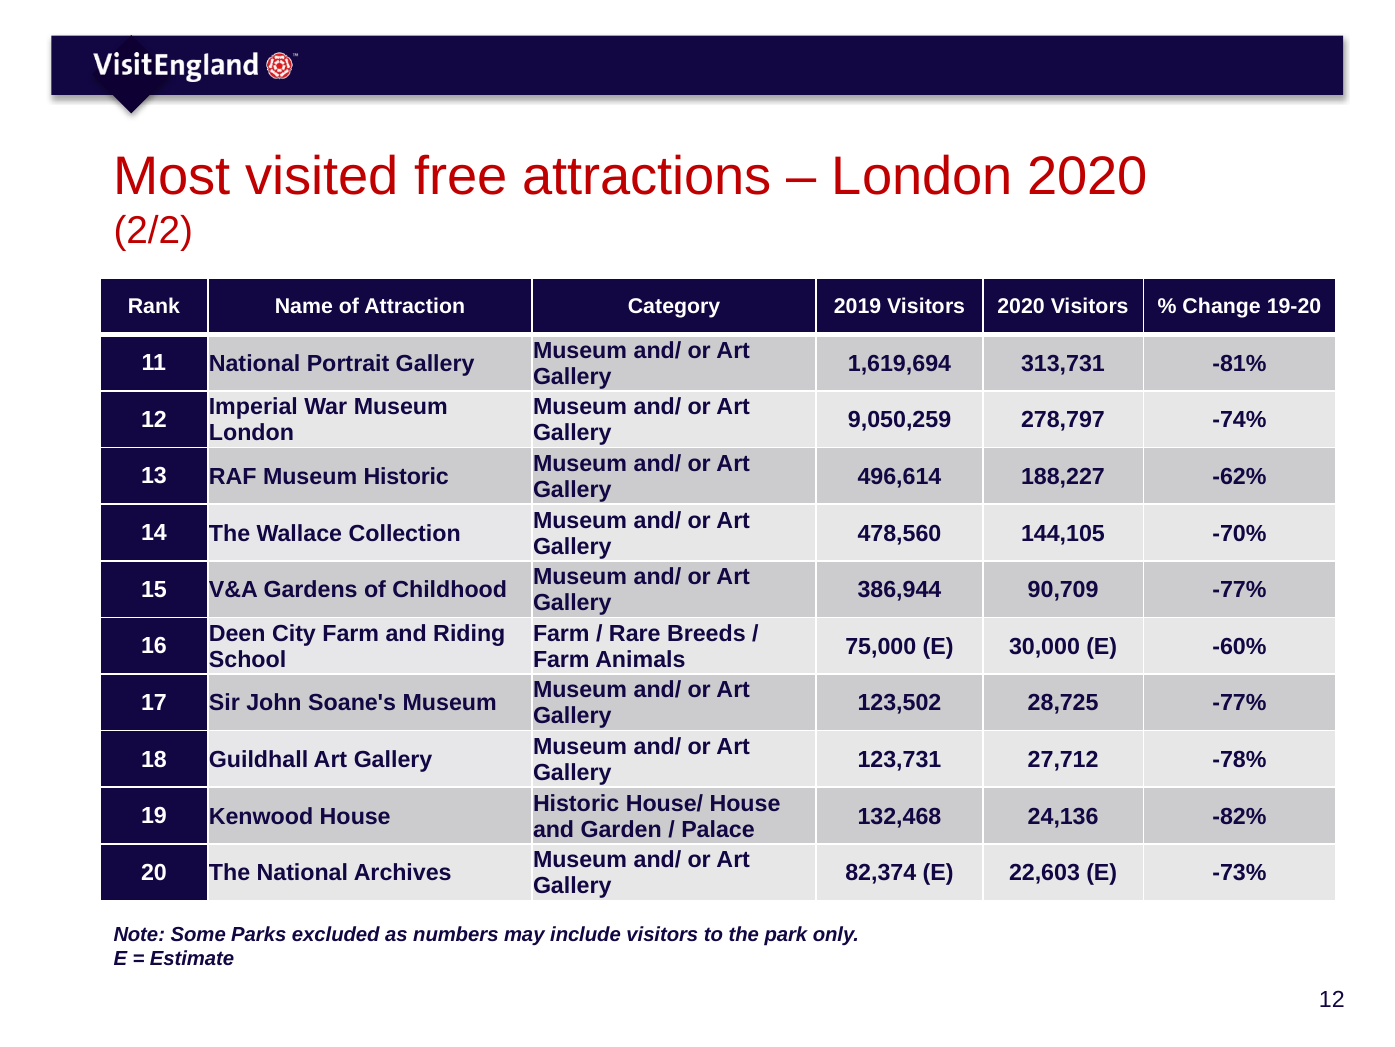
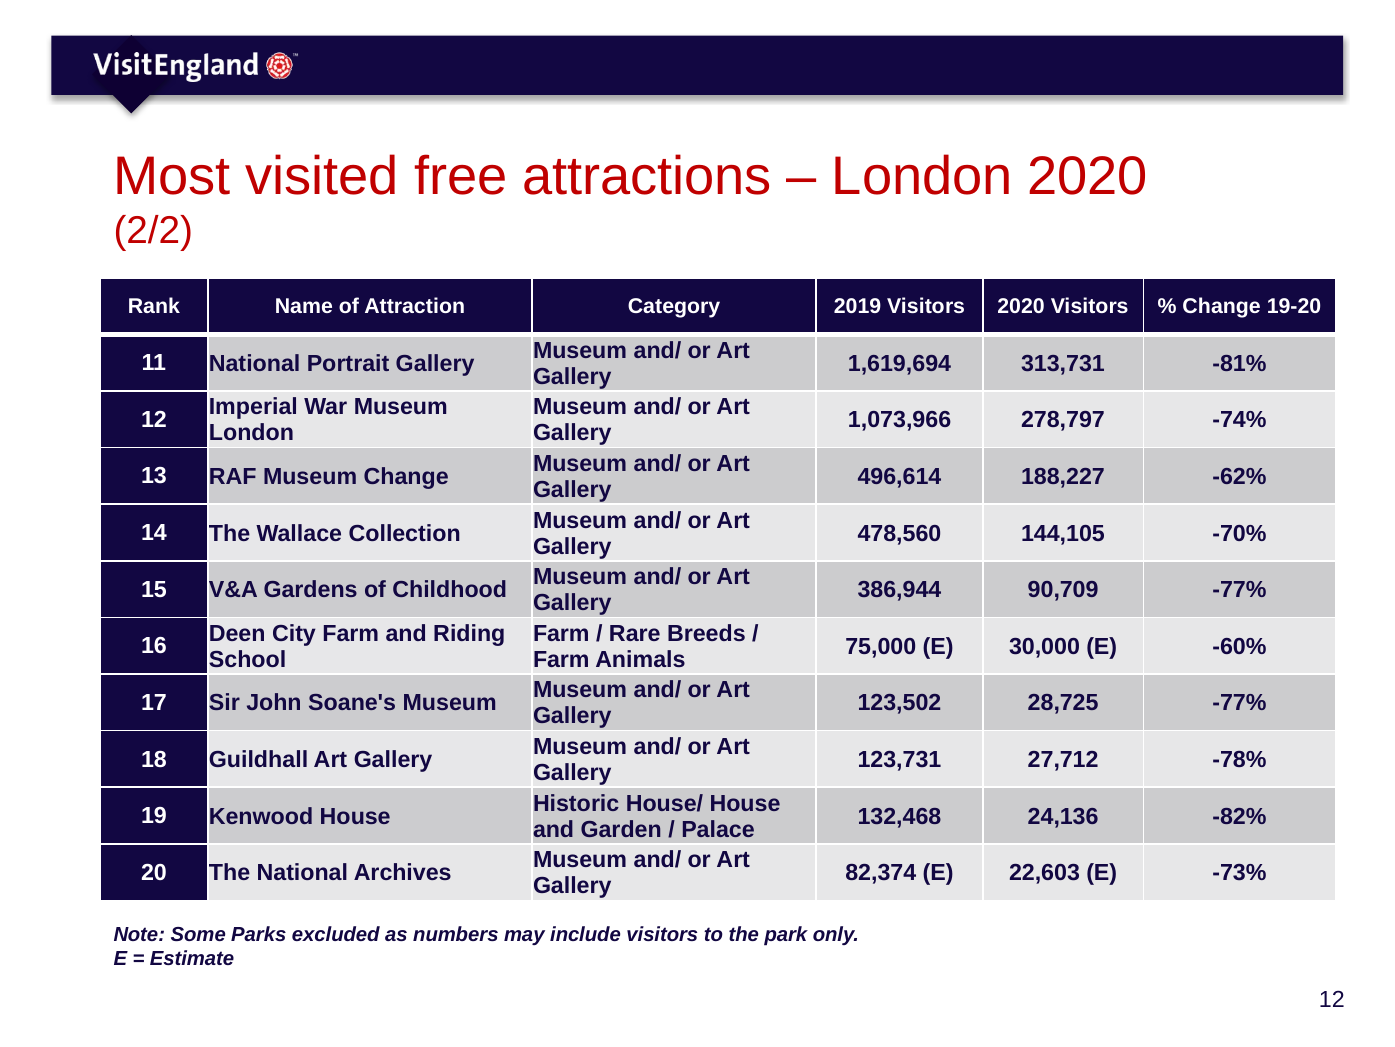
9,050,259: 9,050,259 -> 1,073,966
Museum Historic: Historic -> Change
